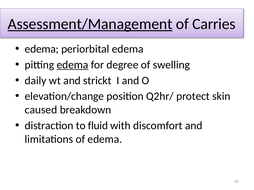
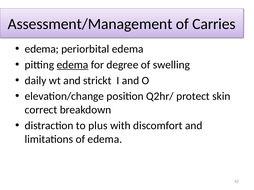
Assessment/Management underline: present -> none
caused: caused -> correct
fluid: fluid -> plus
